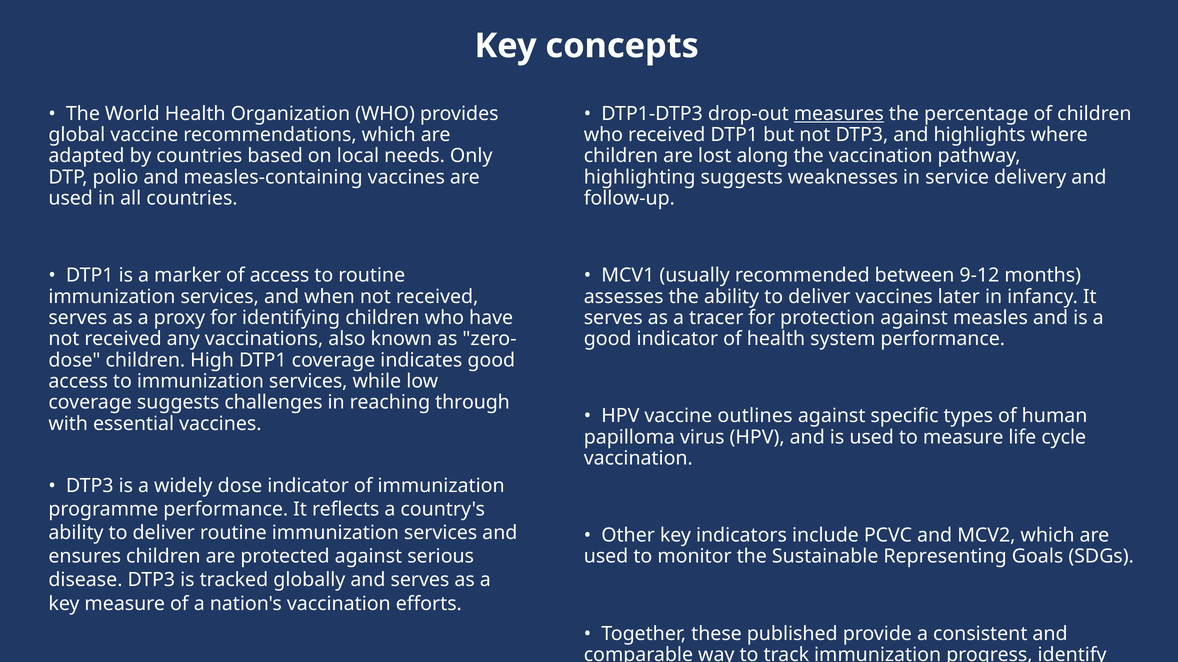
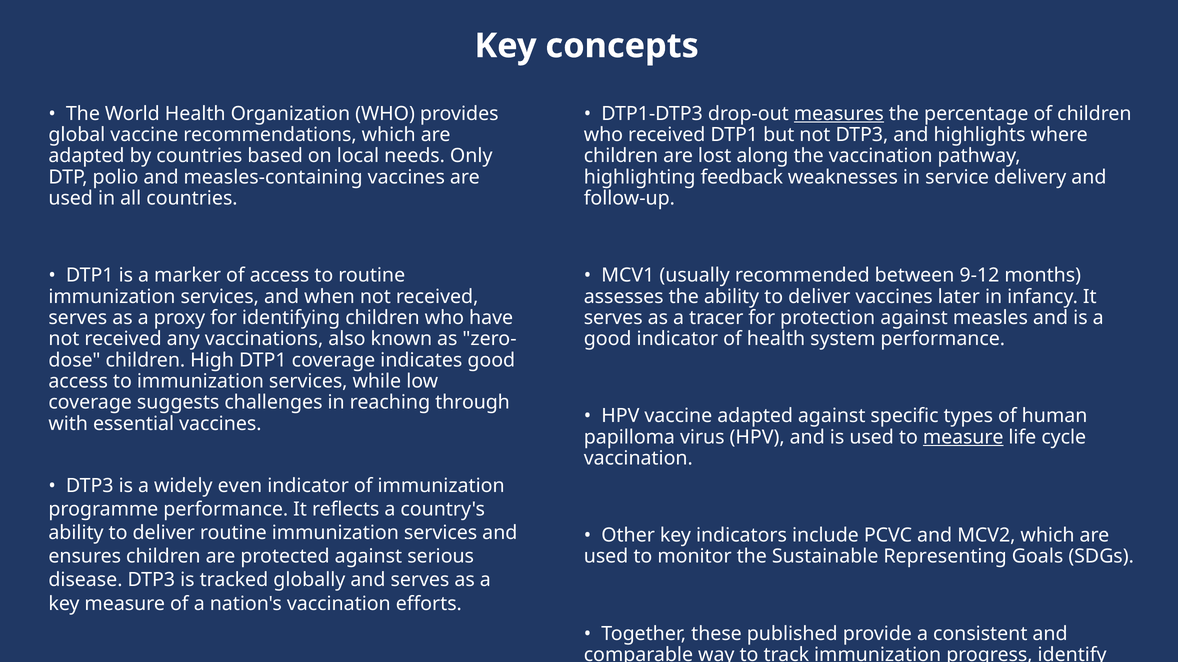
highlighting suggests: suggests -> feedback
vaccine outlines: outlines -> adapted
measure at (963, 438) underline: none -> present
widely dose: dose -> even
